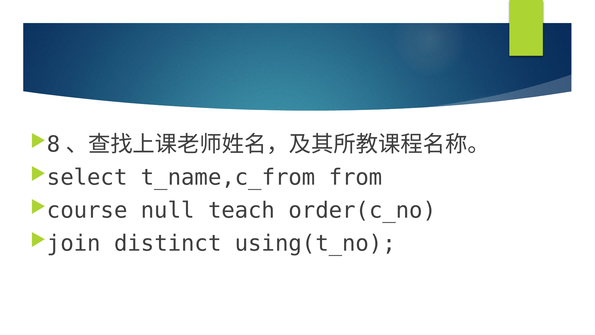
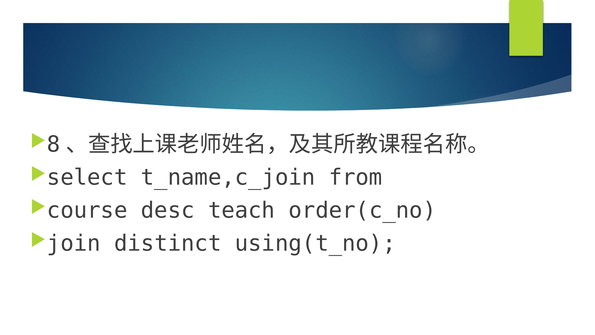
t_name,c_from: t_name,c_from -> t_name,c_join
null: null -> desc
